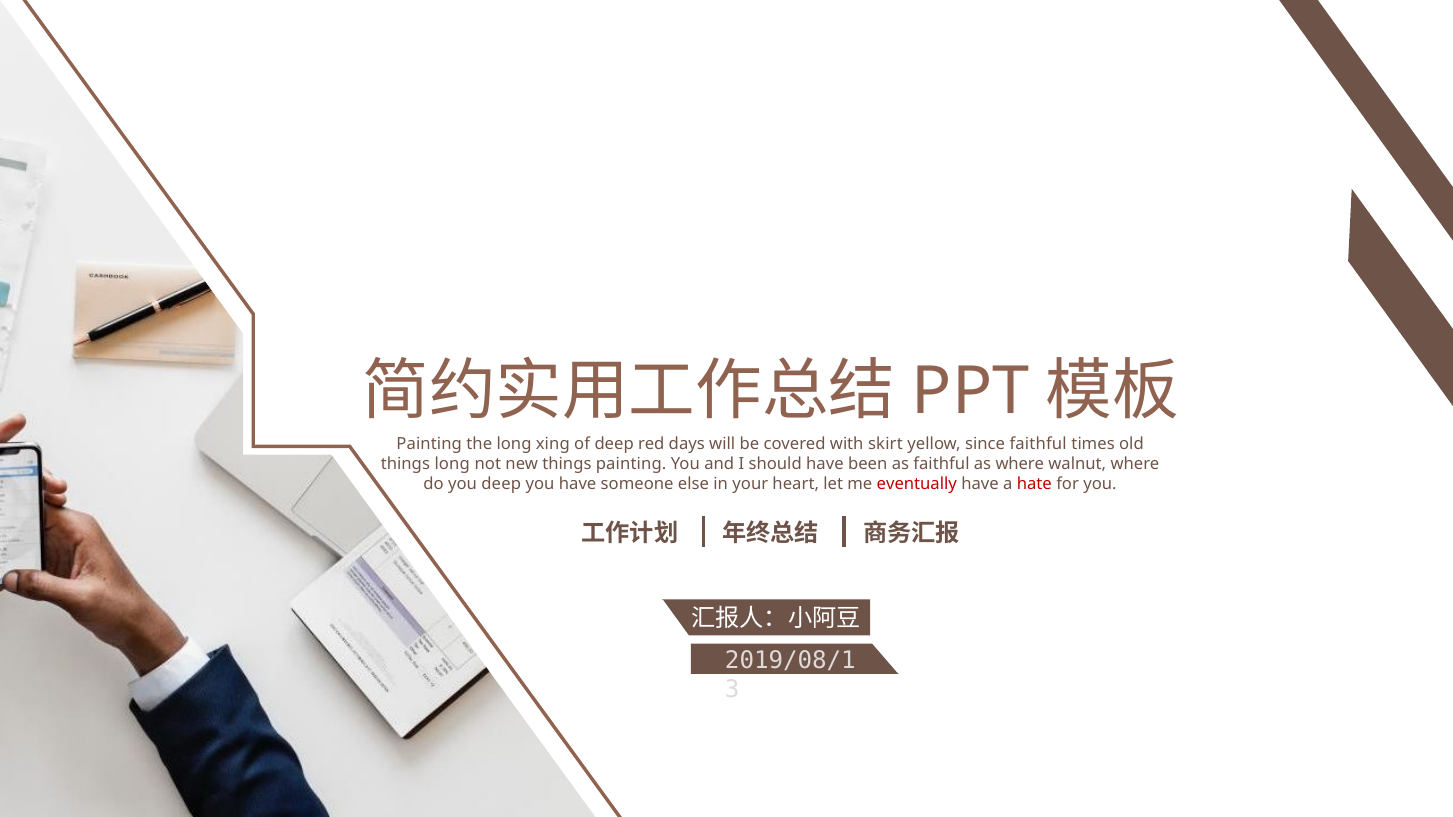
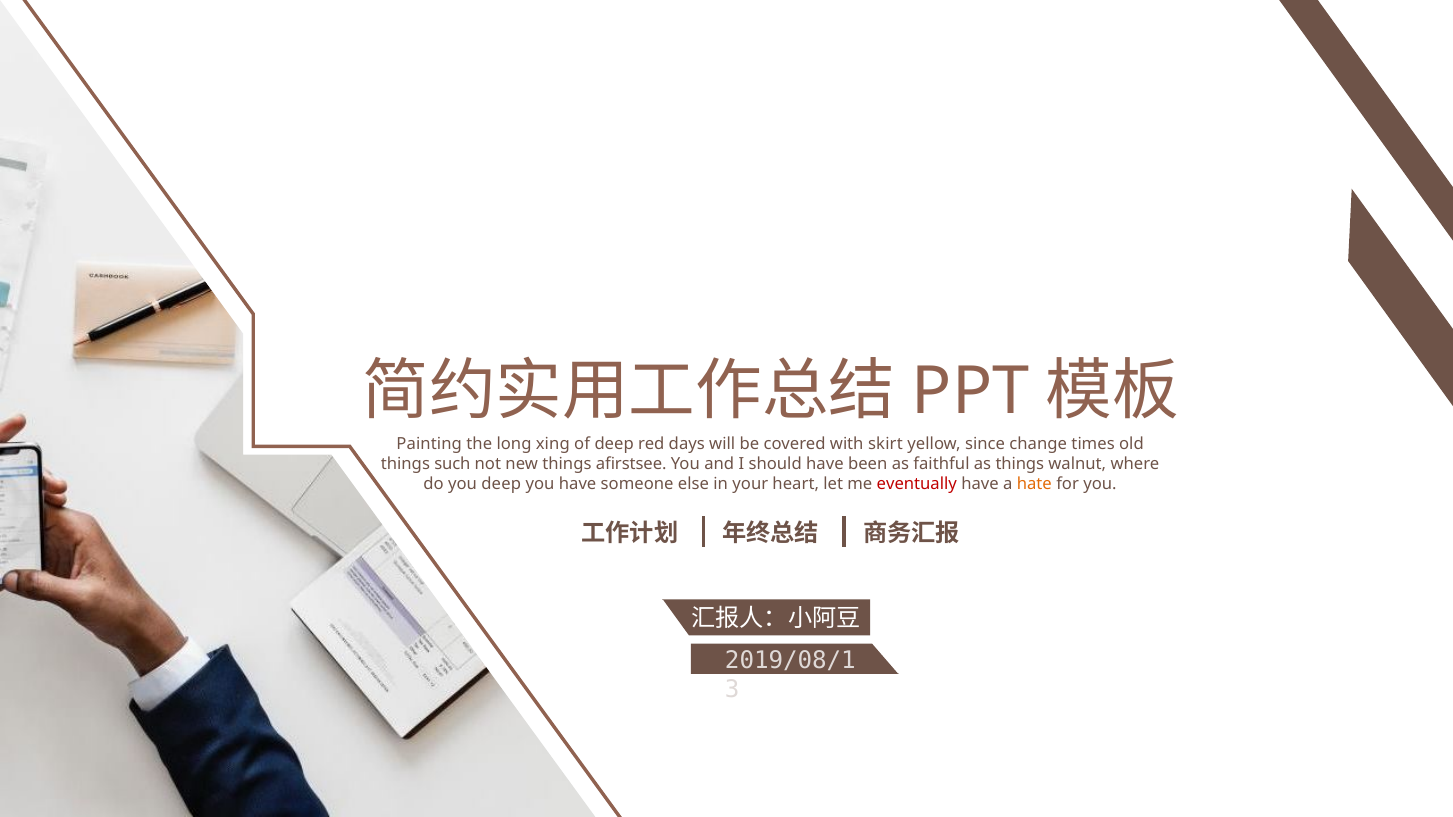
since faithful: faithful -> change
things long: long -> such
things painting: painting -> afirstsee
as where: where -> things
hate colour: red -> orange
